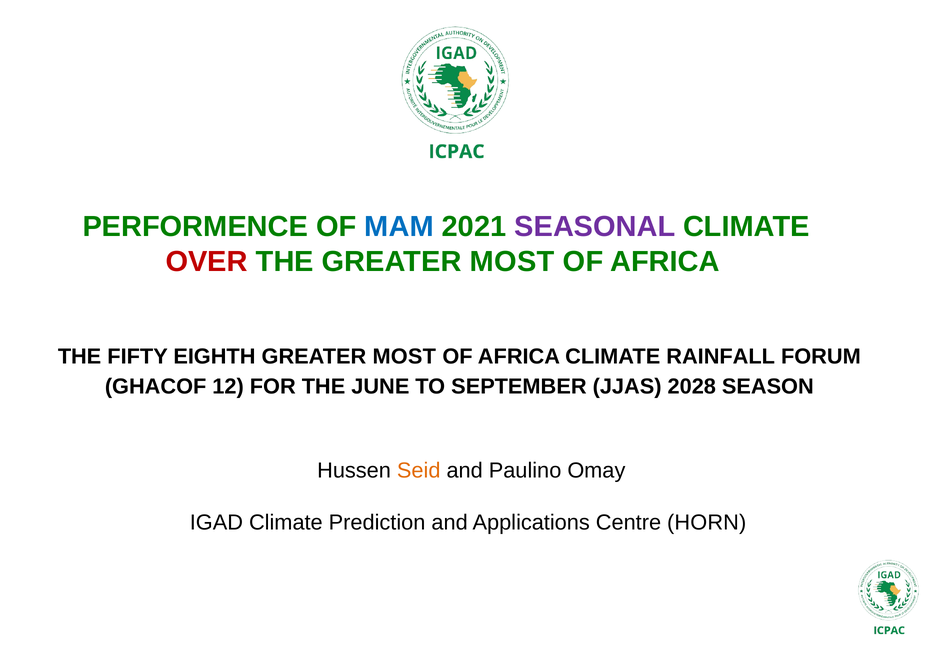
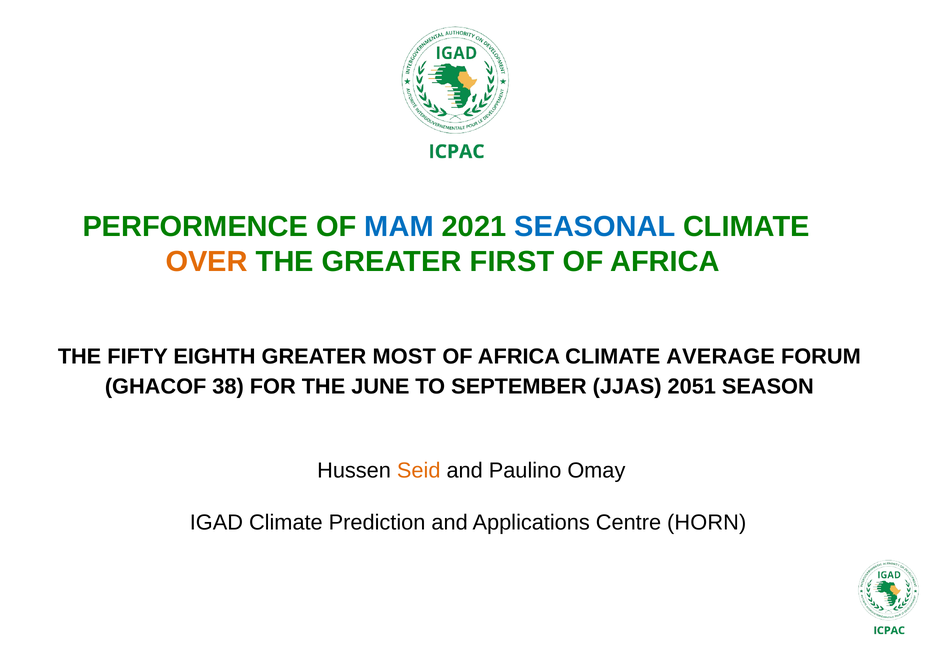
SEASONAL colour: purple -> blue
OVER colour: red -> orange
THE GREATER MOST: MOST -> FIRST
RAINFALL: RAINFALL -> AVERAGE
12: 12 -> 38
2028: 2028 -> 2051
